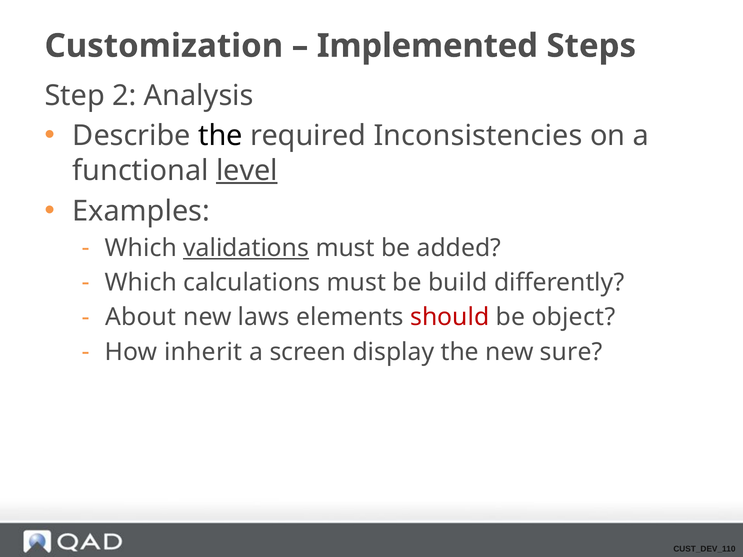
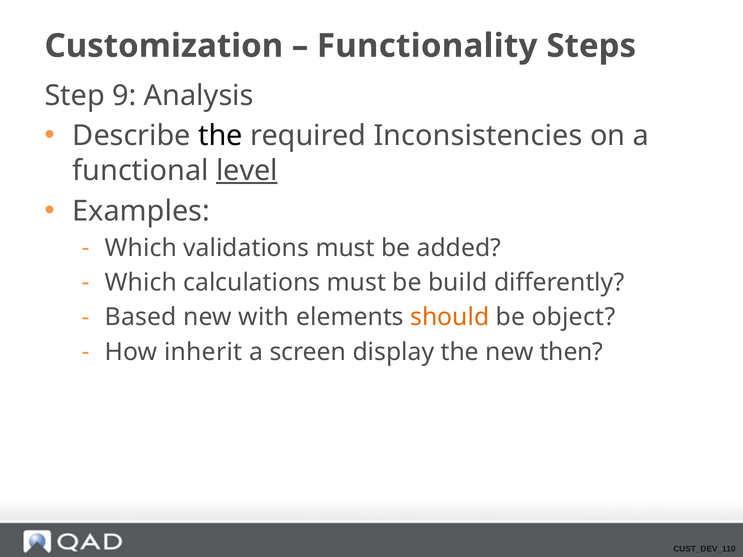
Implemented: Implemented -> Functionality
2: 2 -> 9
validations underline: present -> none
About: About -> Based
laws: laws -> with
should colour: red -> orange
sure: sure -> then
